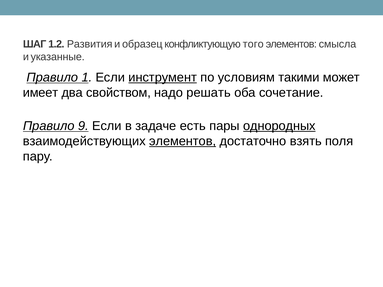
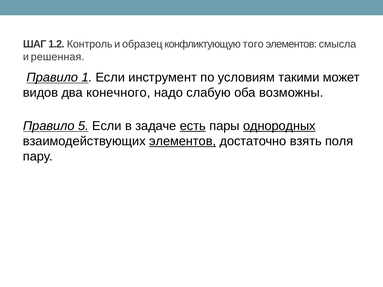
Развития: Развития -> Контроль
указанные: указанные -> решенная
инструмент underline: present -> none
имеет: имеет -> видов
свойством: свойством -> конечного
решать: решать -> слабую
сочетание: сочетание -> возможны
9: 9 -> 5
есть underline: none -> present
